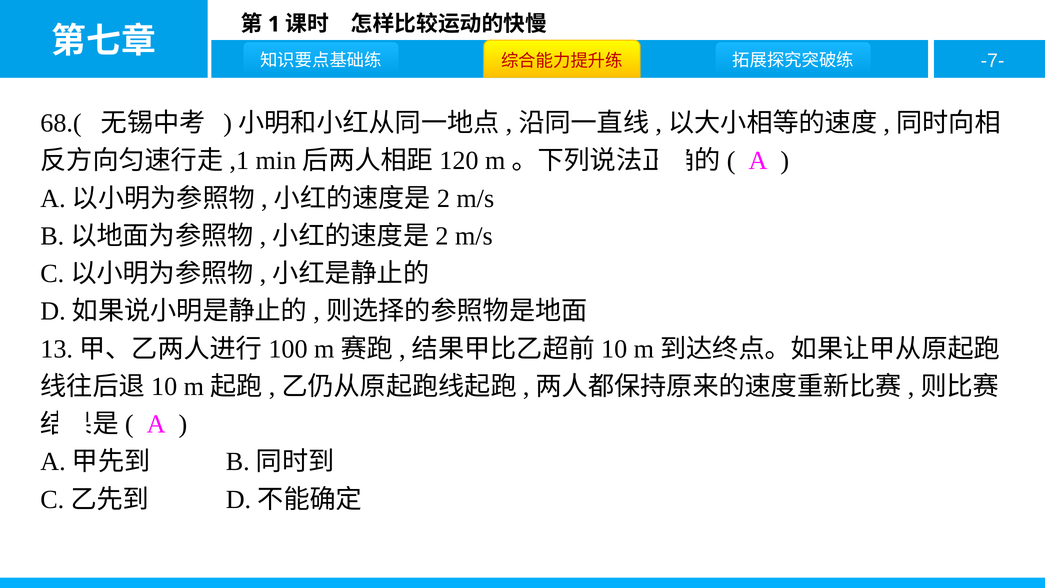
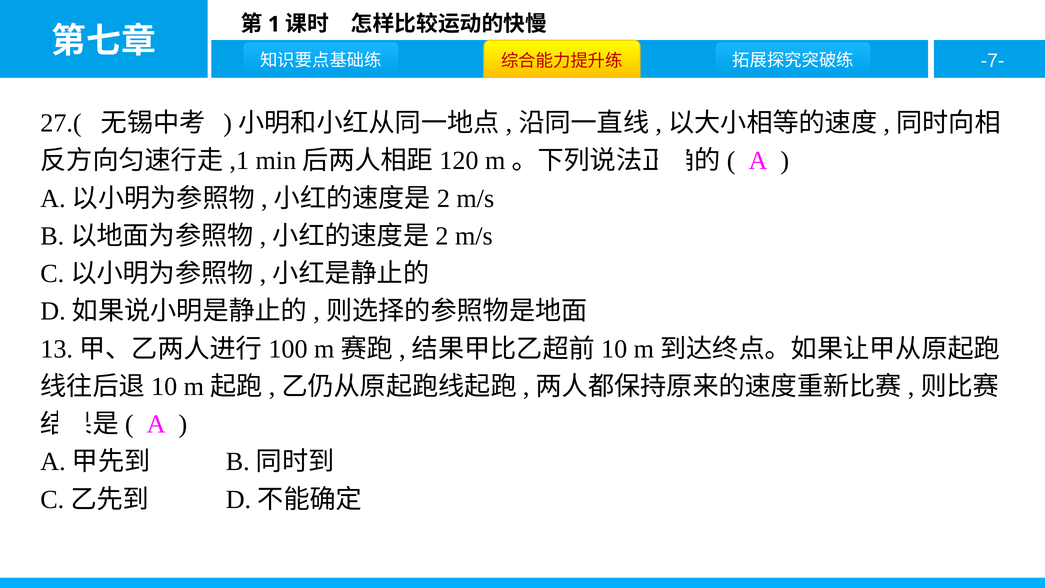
68.(: 68.( -> 27.(
